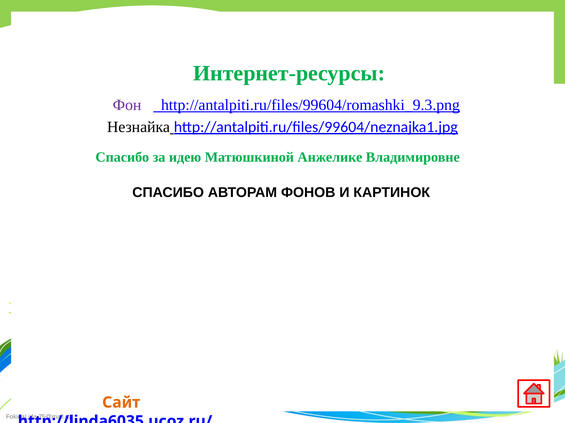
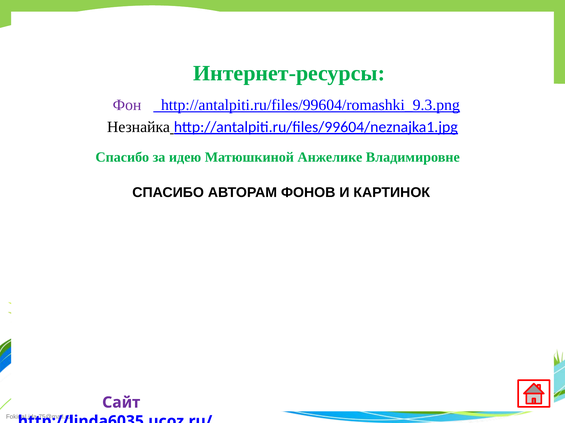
Сайт colour: orange -> purple
